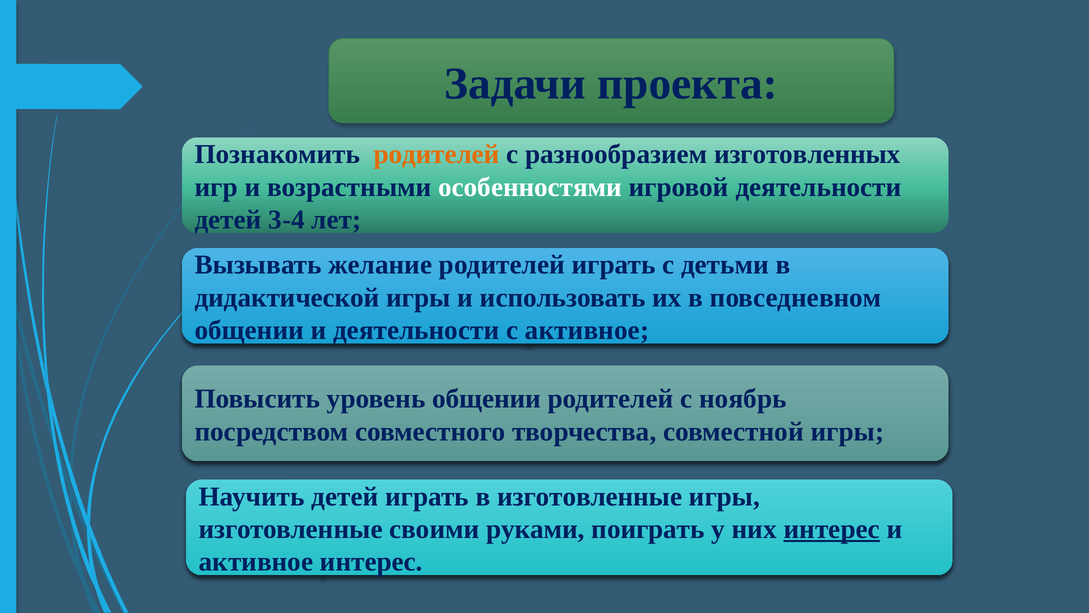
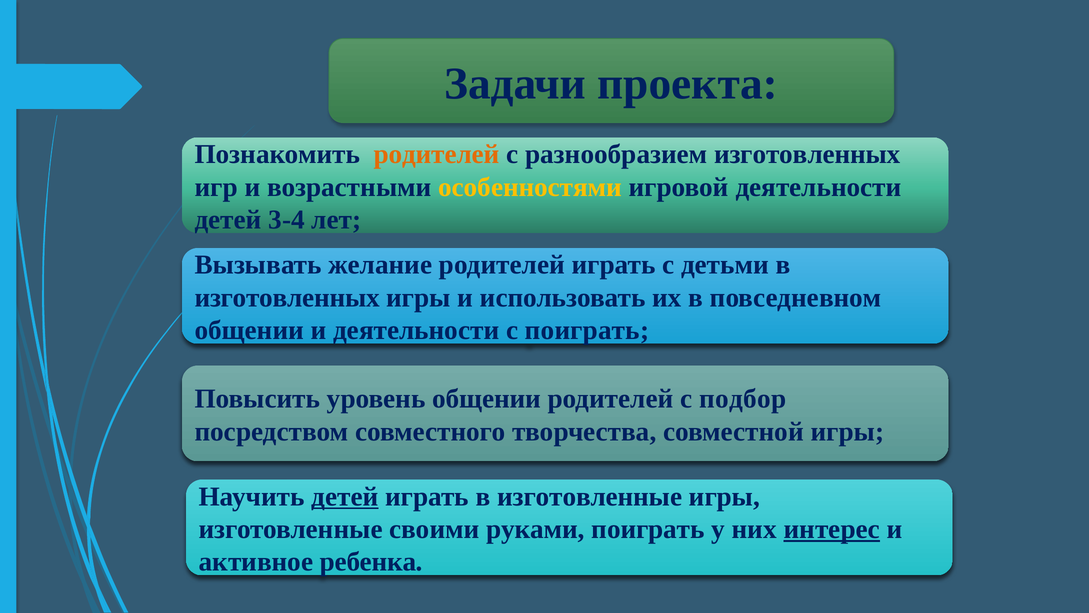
особенностями colour: white -> yellow
дидактической at (287, 297): дидактической -> изготовленных
с активное: активное -> поиграть
ноябрь: ноябрь -> подбор
детей at (345, 496) underline: none -> present
активное интерес: интерес -> ребенка
